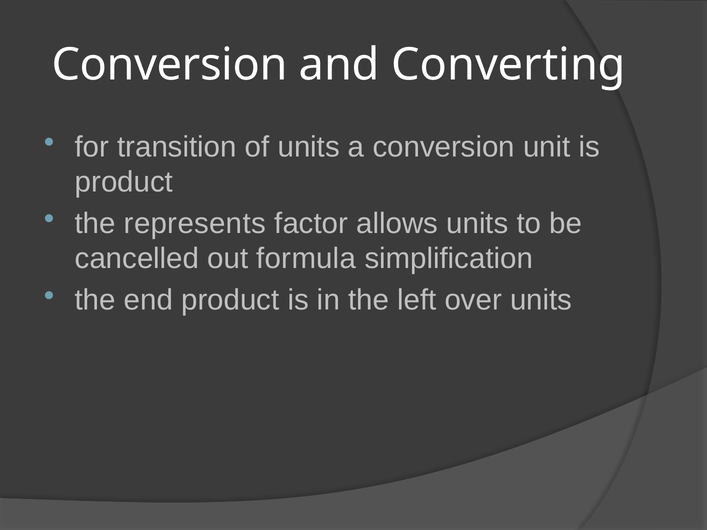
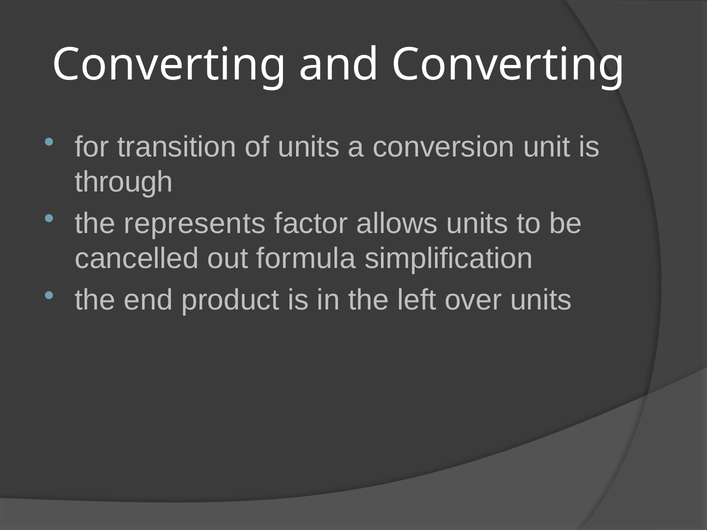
Conversion at (170, 65): Conversion -> Converting
product at (124, 182): product -> through
